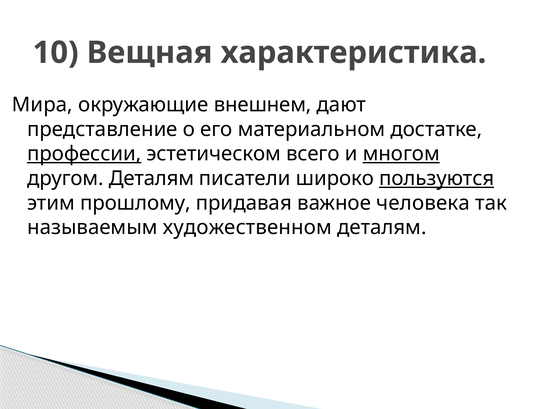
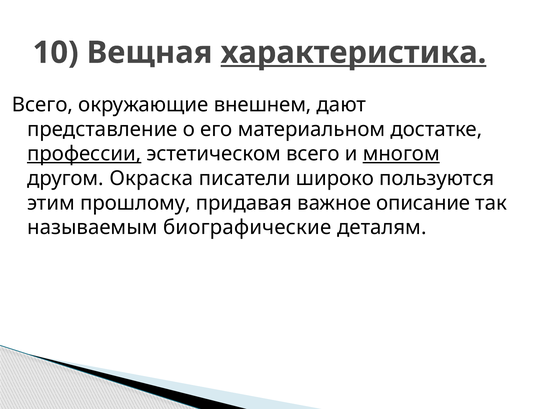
характеристика underline: none -> present
Мира at (42, 105): Мира -> Всего
другом Деталям: Деталям -> Окраска
пользуются underline: present -> none
человека: человека -> описание
художественном: художественном -> биографические
